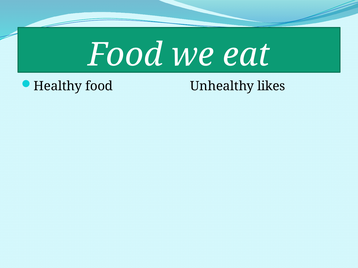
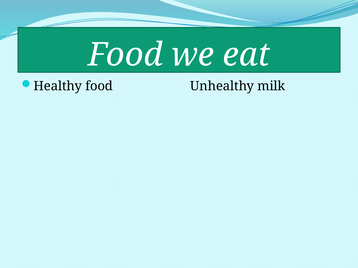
likes: likes -> milk
